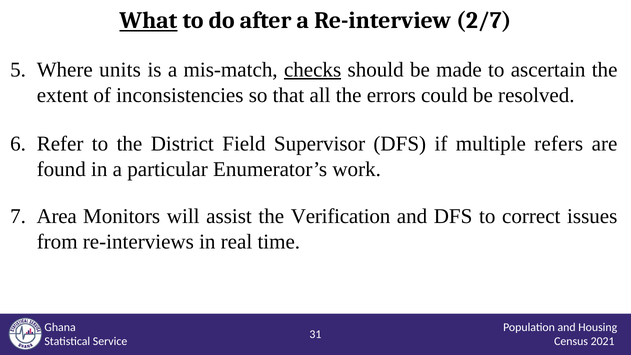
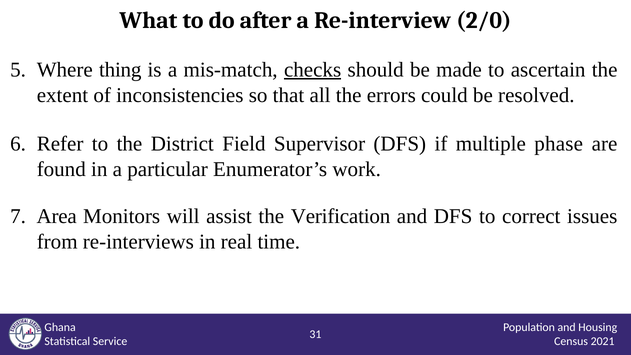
What underline: present -> none
2/7: 2/7 -> 2/0
units: units -> thing
refers: refers -> phase
